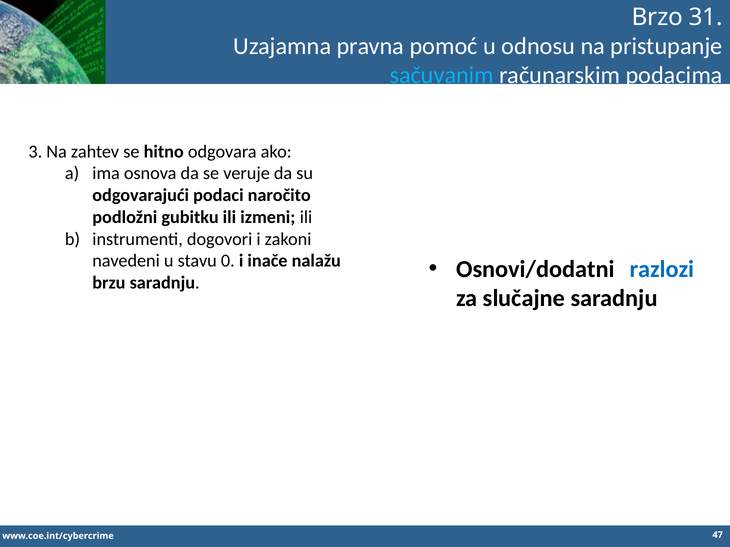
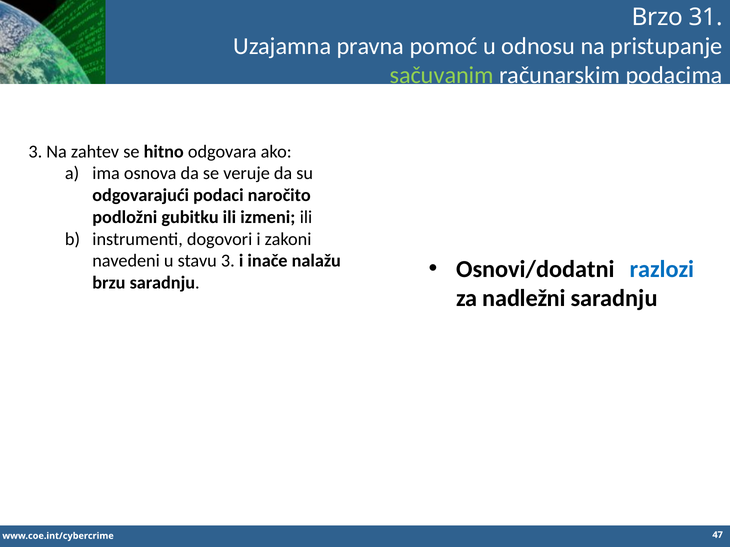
sačuvanim colour: light blue -> light green
stavu 0: 0 -> 3
slučajne: slučajne -> nadležni
